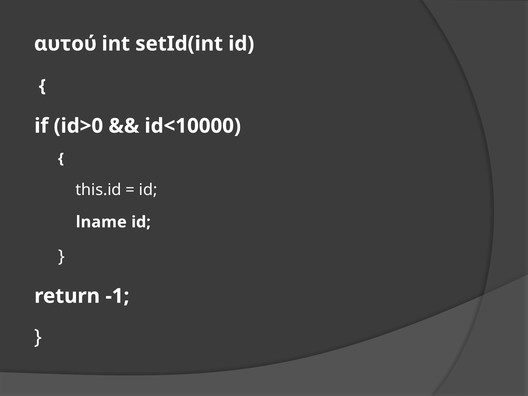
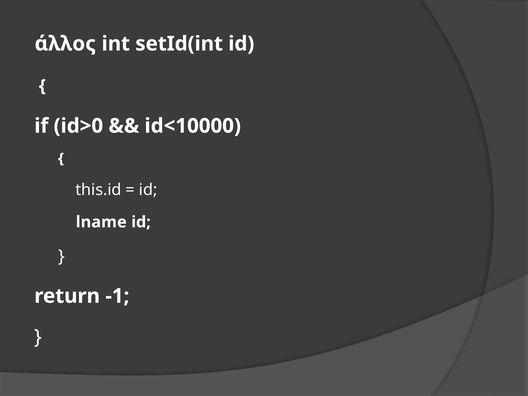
αυτού: αυτού -> άλλος
